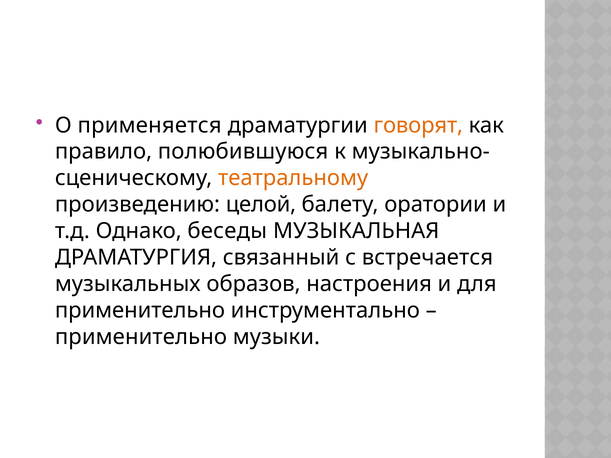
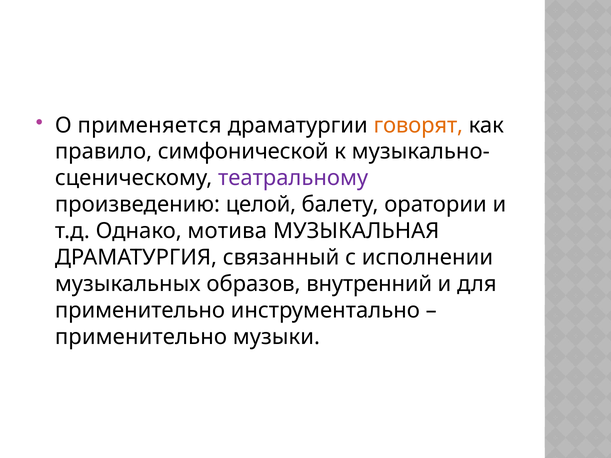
полюбившуюся: полюбившуюся -> симфонической
театральному colour: orange -> purple
беседы: беседы -> мотива
встречается: встречается -> исполнении
настроения: настроения -> внутренний
